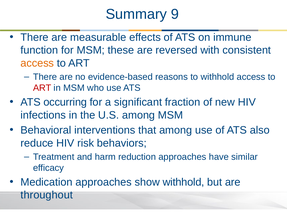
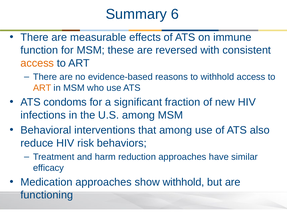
9: 9 -> 6
ART at (42, 88) colour: red -> orange
occurring: occurring -> condoms
throughout: throughout -> functioning
